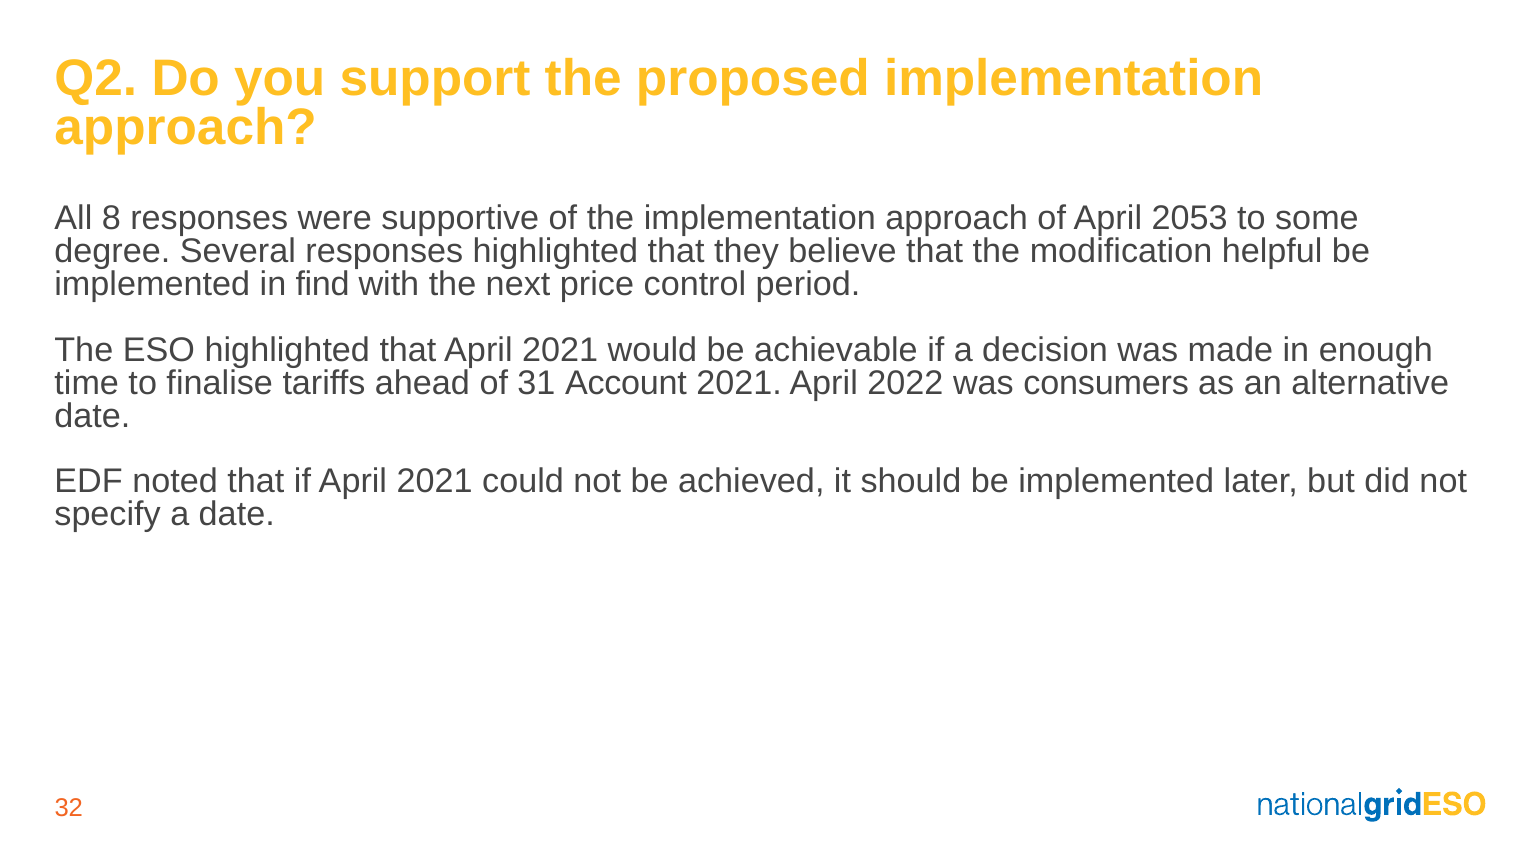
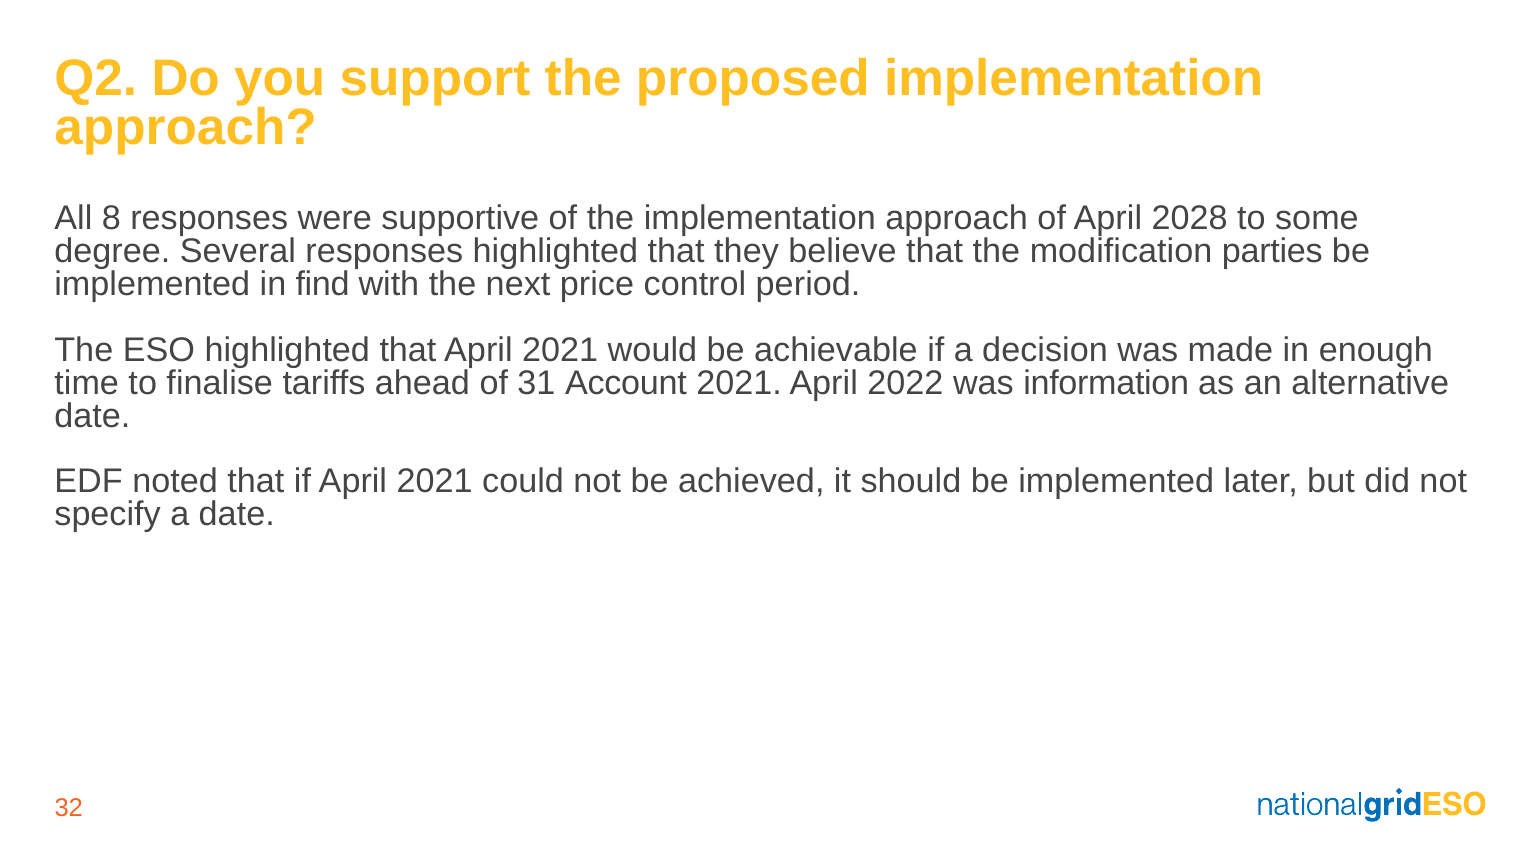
2053: 2053 -> 2028
helpful: helpful -> parties
consumers: consumers -> information
